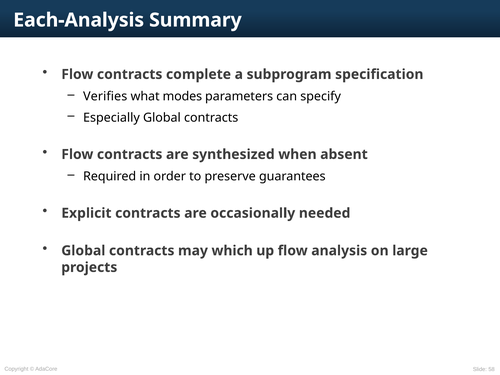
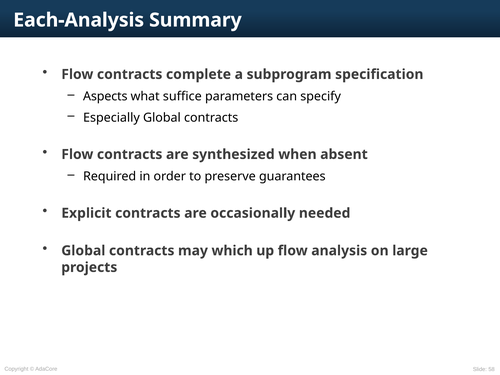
Verifies: Verifies -> Aspects
modes: modes -> suffice
